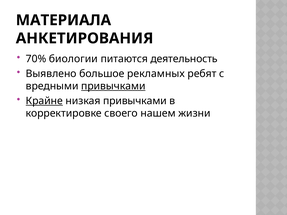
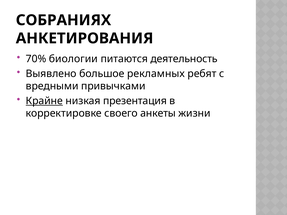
МАТЕРИАЛА: МАТЕРИАЛА -> СОБРАНИЯХ
привычками at (113, 86) underline: present -> none
низкая привычками: привычками -> презентация
нашем: нашем -> анкеты
